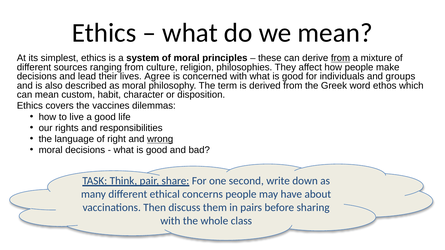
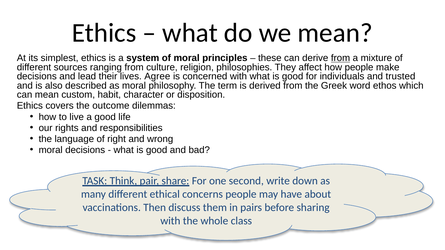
groups: groups -> trusted
vaccines: vaccines -> outcome
wrong underline: present -> none
